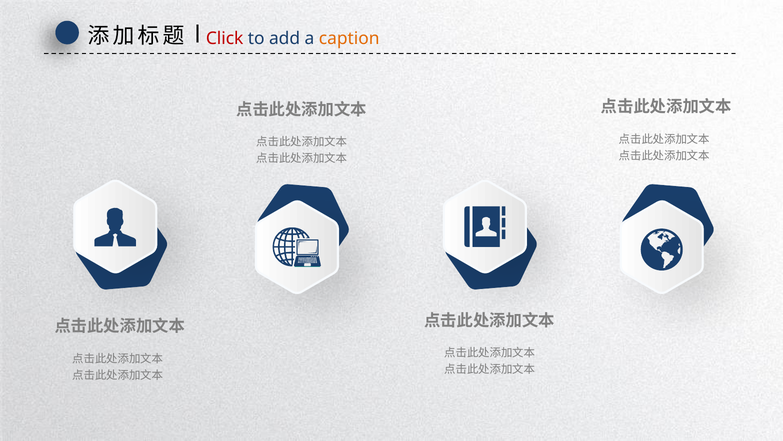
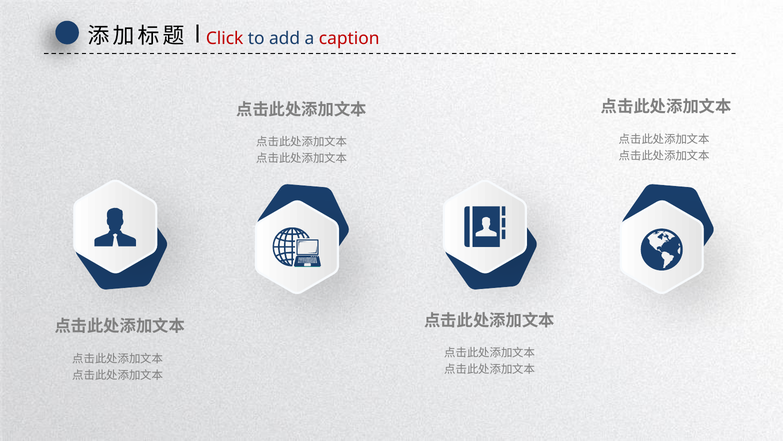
caption colour: orange -> red
